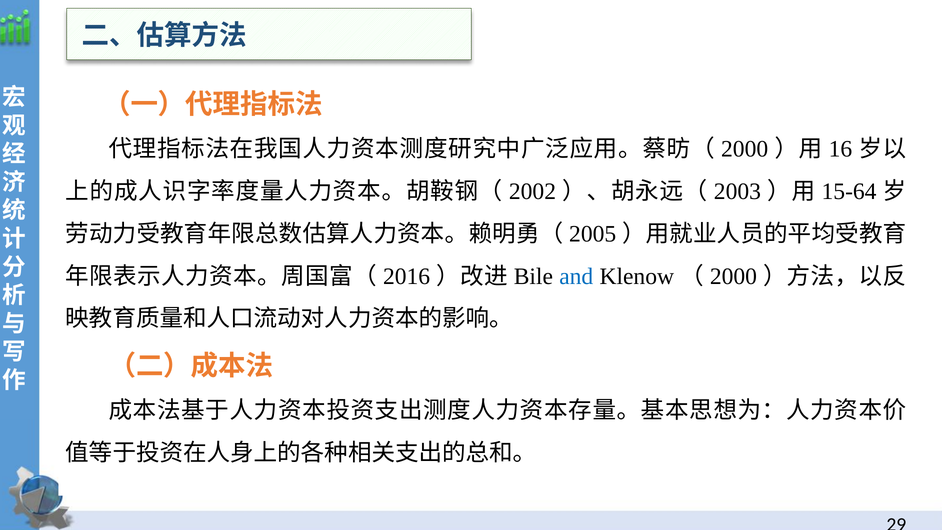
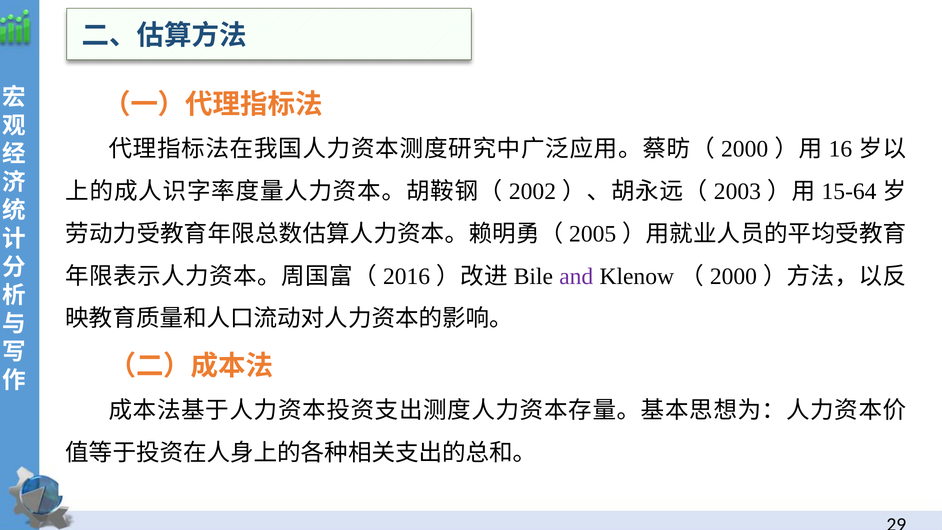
and colour: blue -> purple
